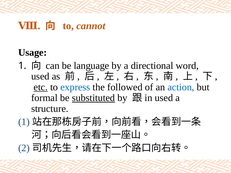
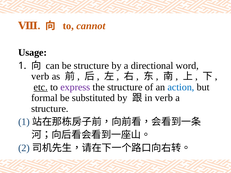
be language: language -> structure
used at (40, 76): used -> verb
express colour: blue -> purple
the followed: followed -> structure
substituted underline: present -> none
used at (164, 98): used -> verb
